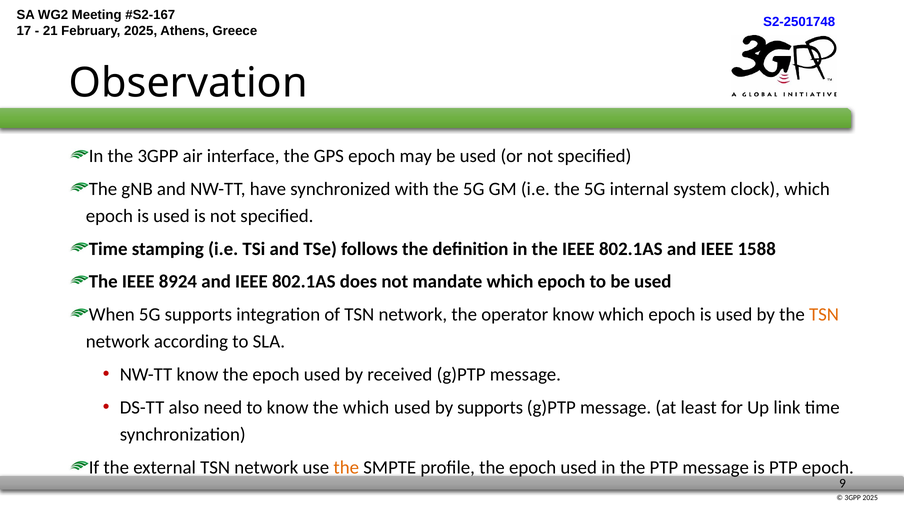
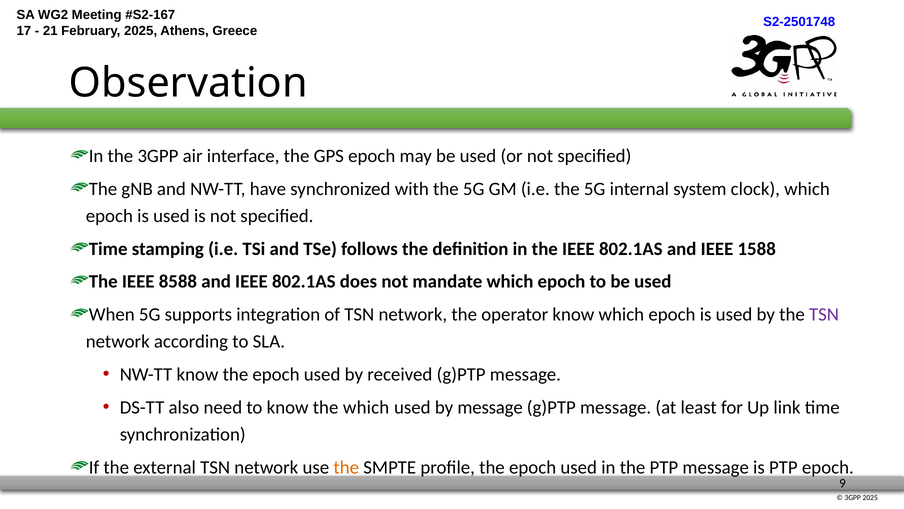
8924: 8924 -> 8588
TSN at (824, 314) colour: orange -> purple
by supports: supports -> message
